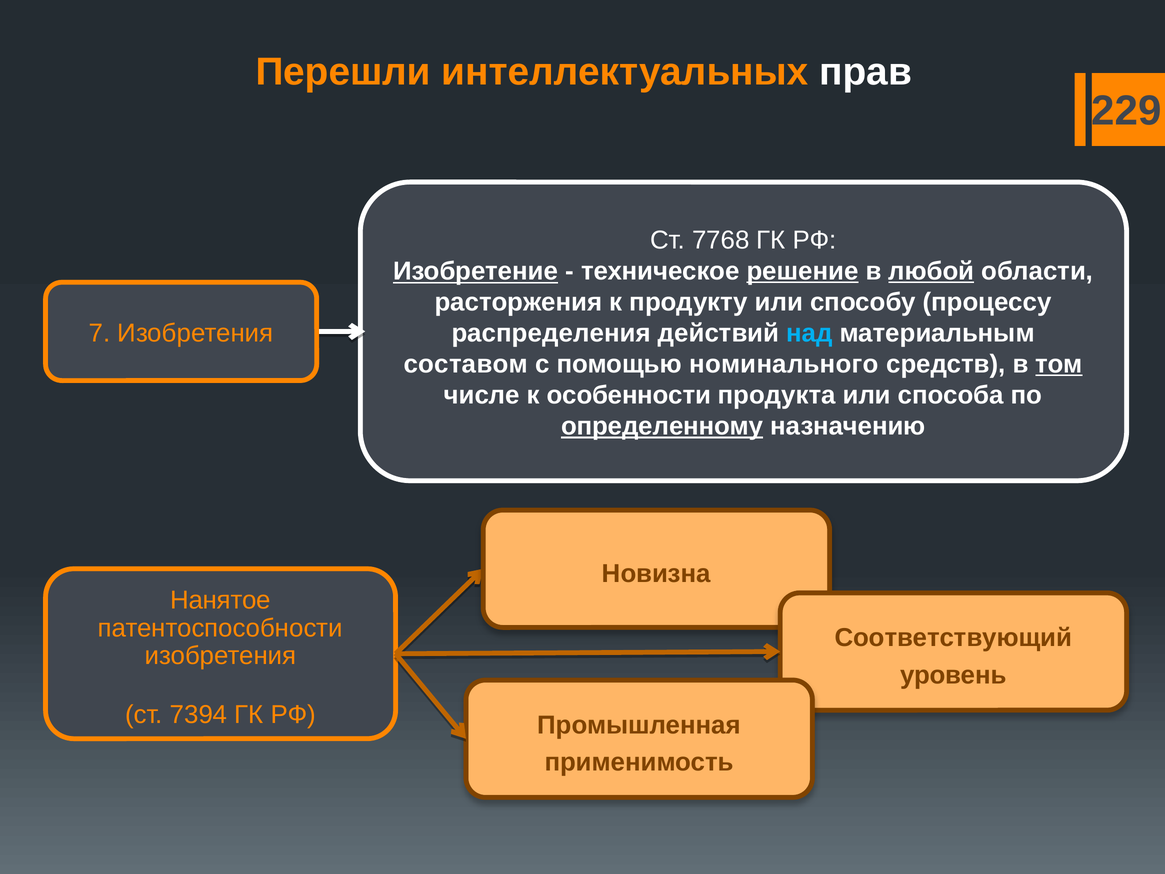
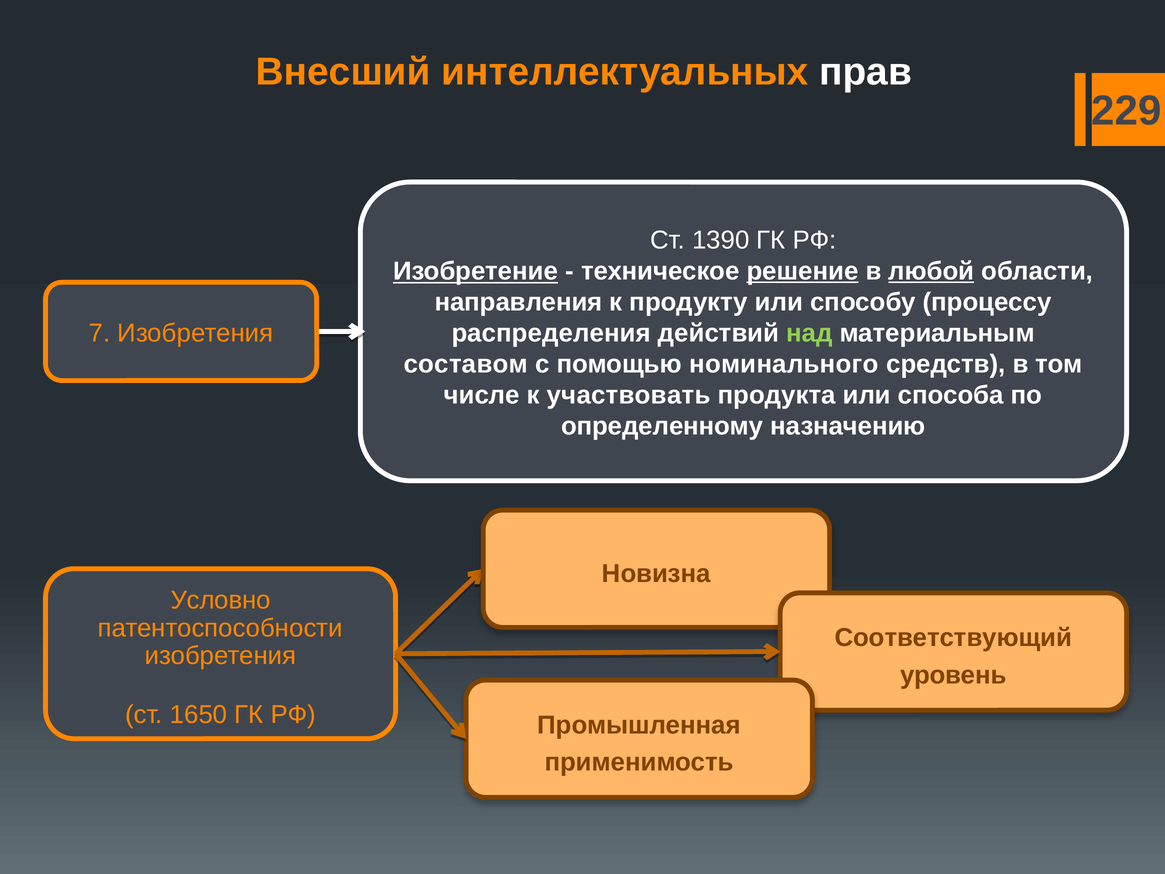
Перешли: Перешли -> Внесший
7768: 7768 -> 1390
расторжения: расторжения -> направления
над colour: light blue -> light green
том underline: present -> none
особенности: особенности -> участвовать
определенному underline: present -> none
Нанятое: Нанятое -> Условно
7394: 7394 -> 1650
